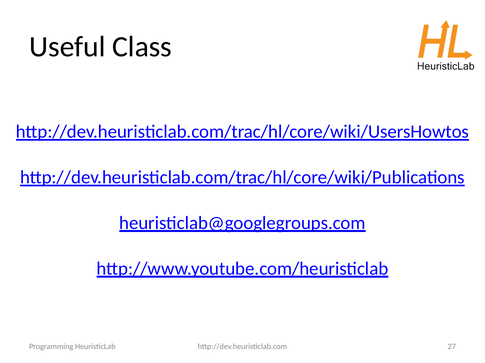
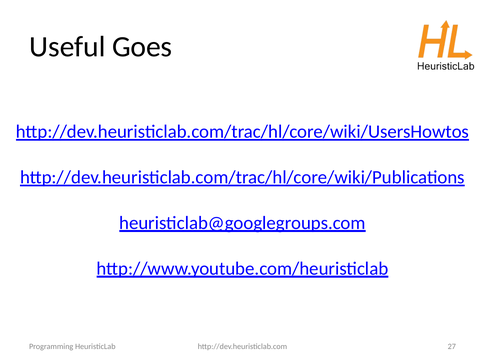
Class: Class -> Goes
